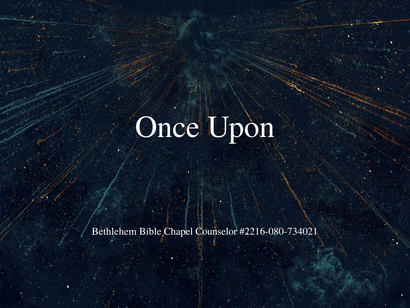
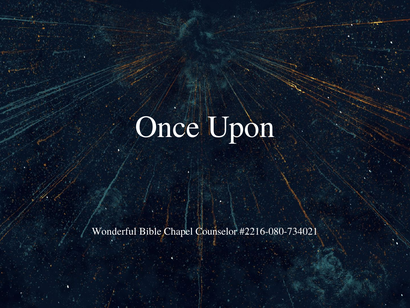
Bethlehem: Bethlehem -> Wonderful
